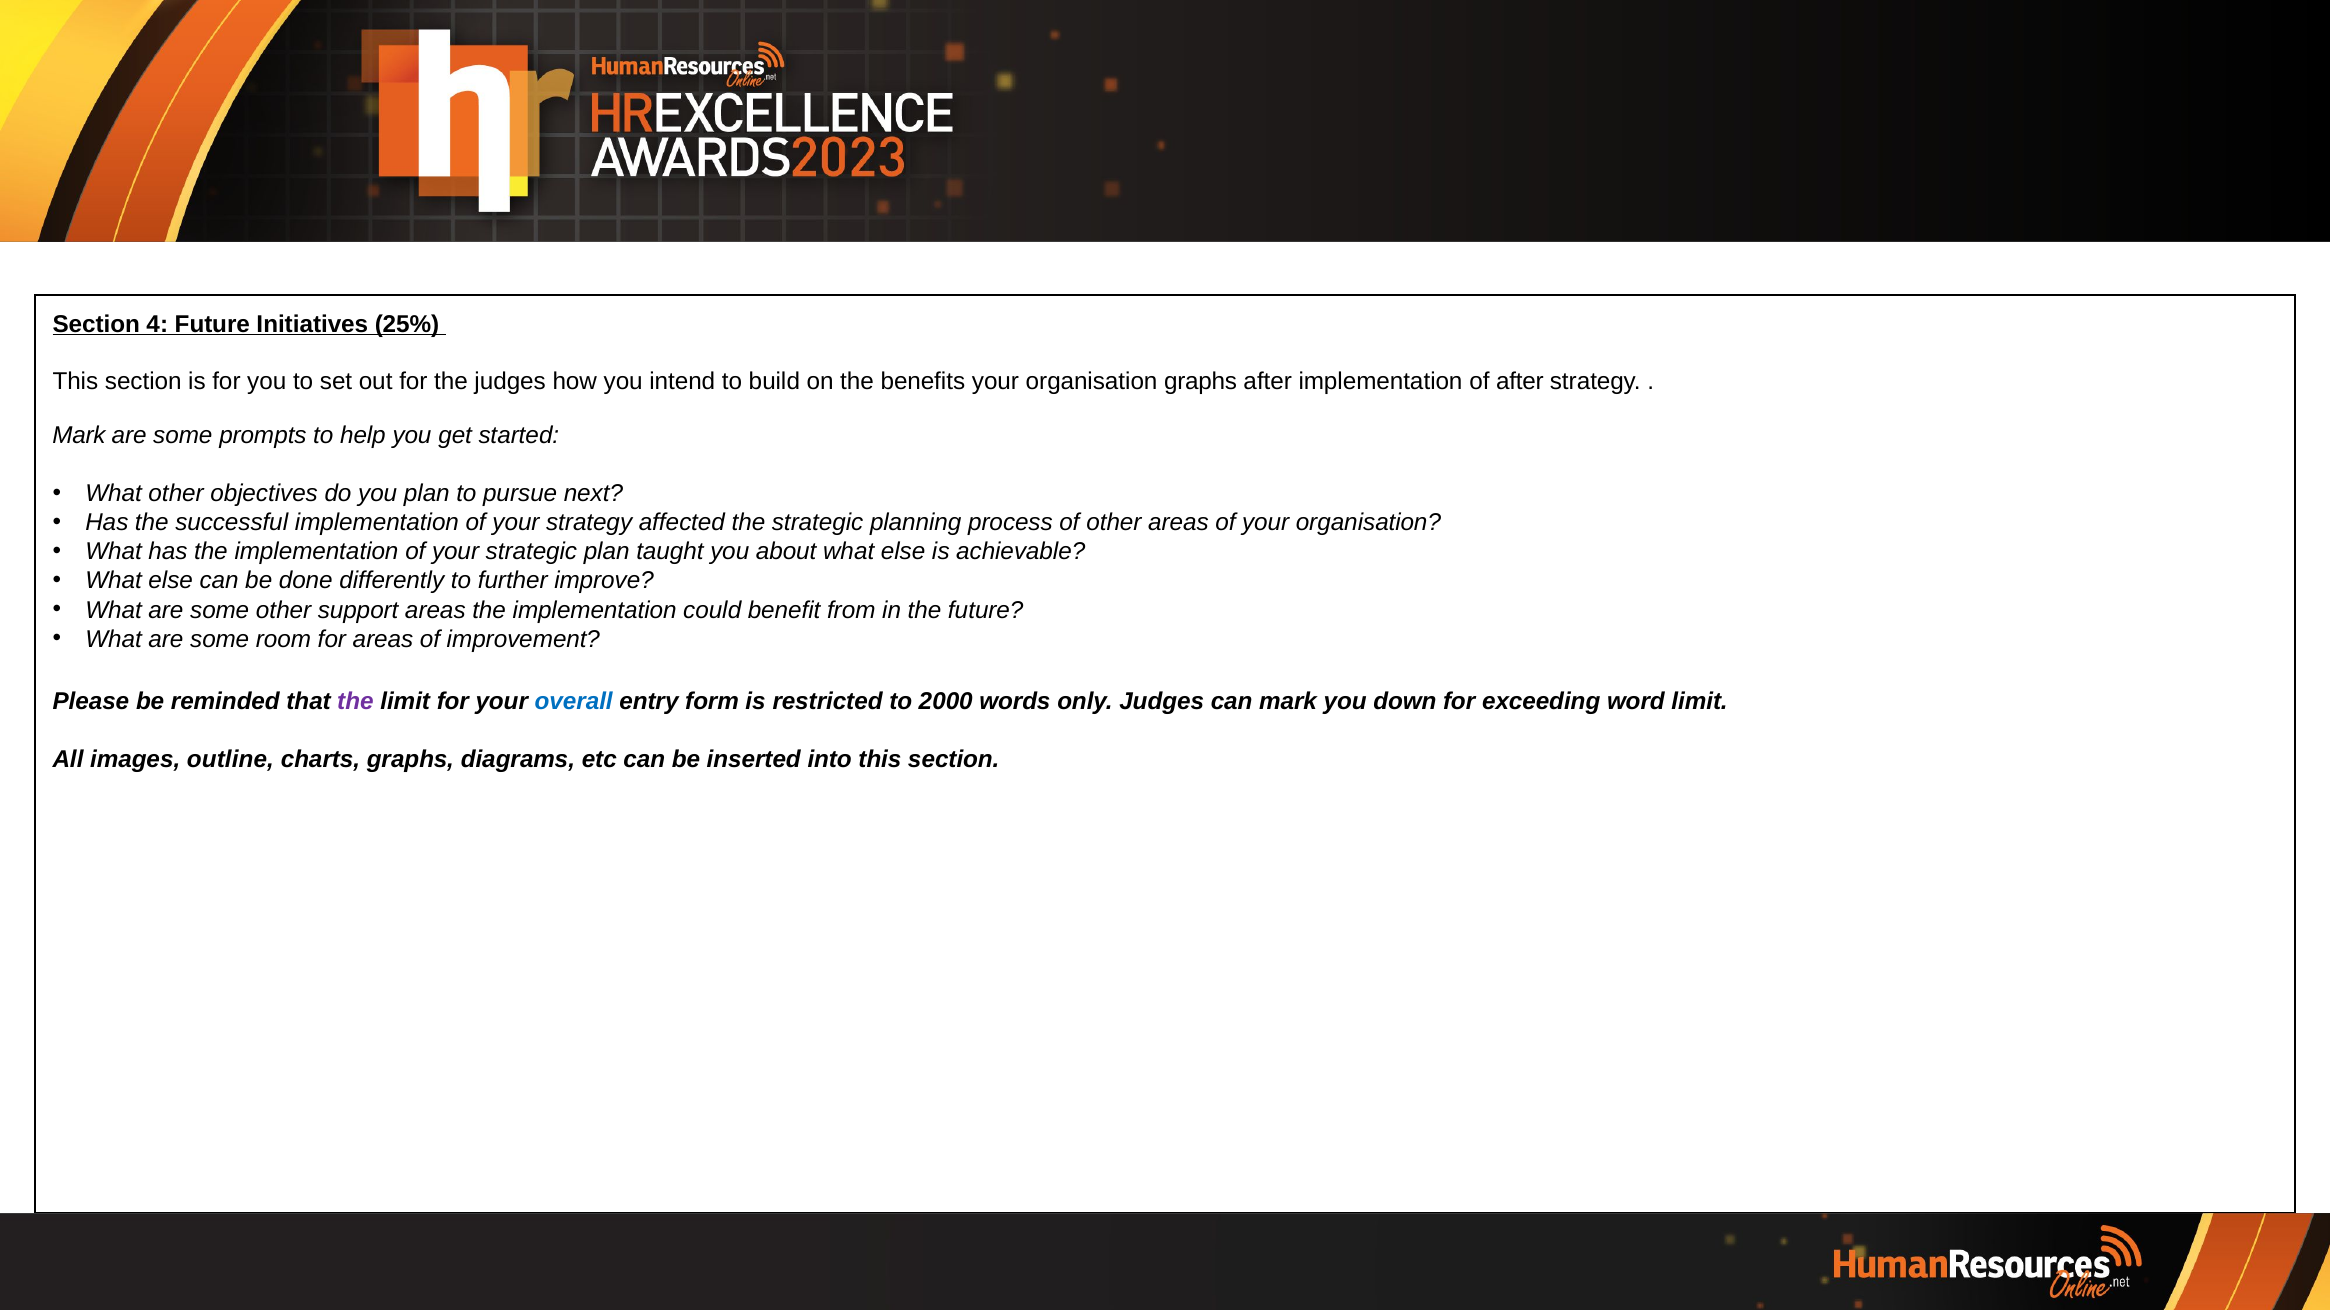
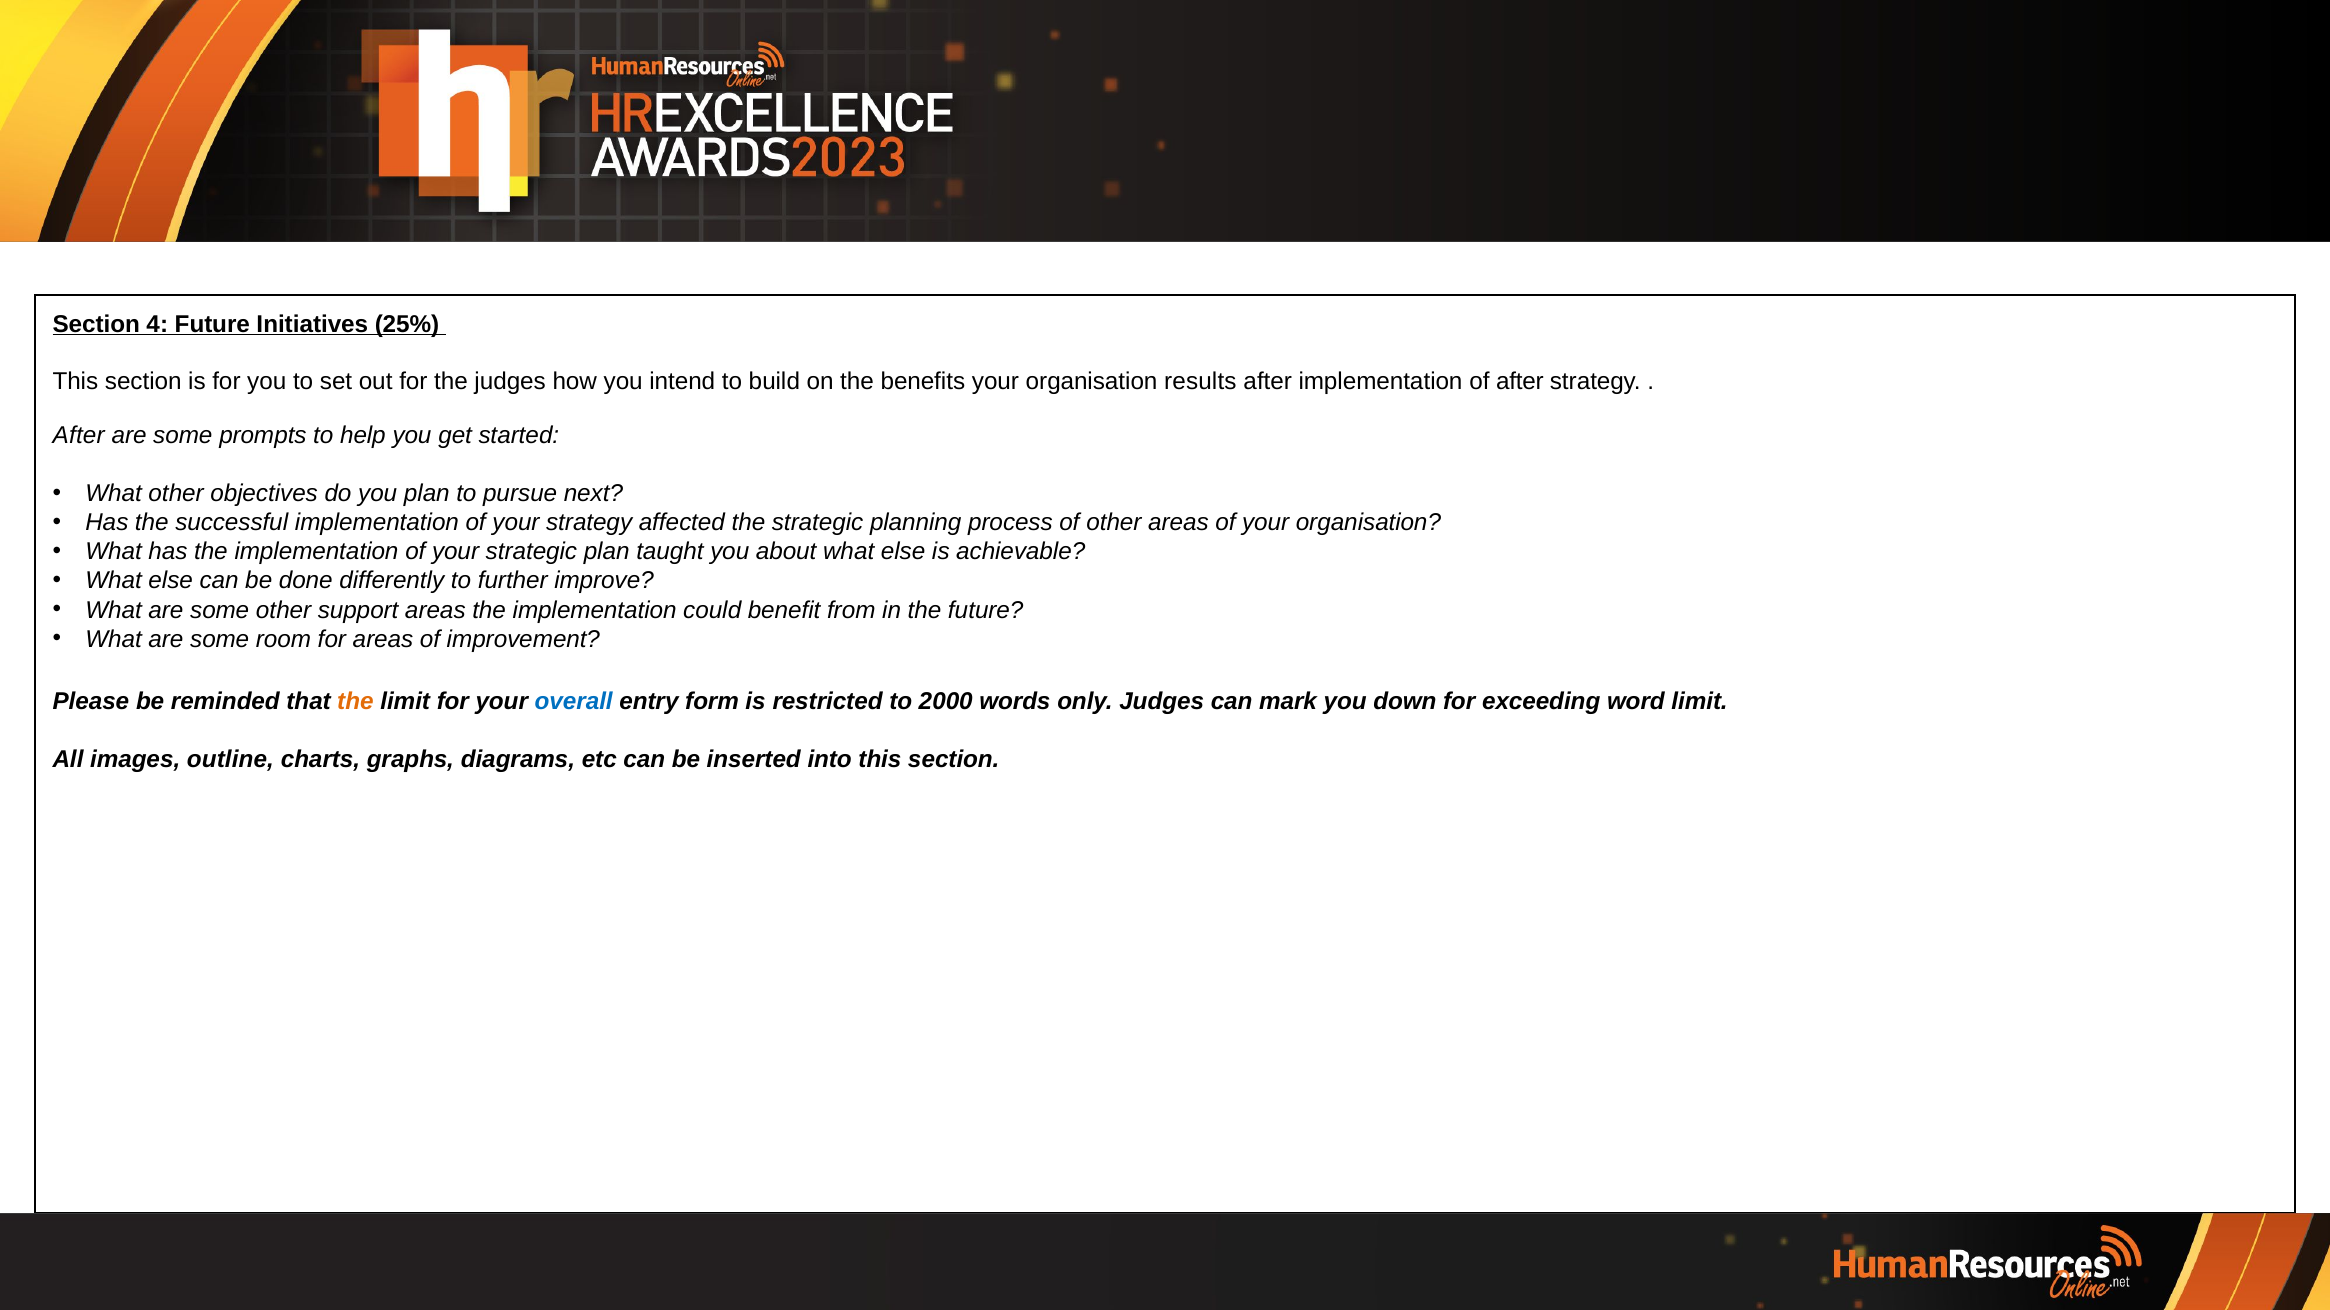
organisation graphs: graphs -> results
Mark at (79, 435): Mark -> After
the at (355, 702) colour: purple -> orange
